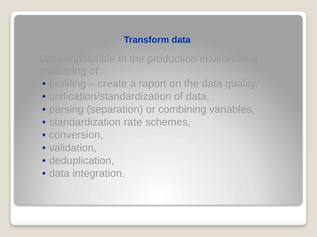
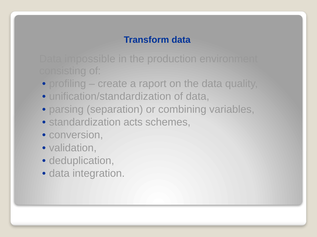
rate: rate -> acts
